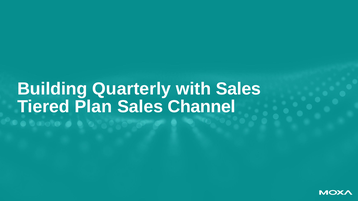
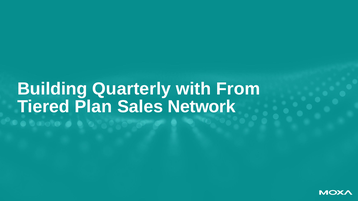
with Sales: Sales -> From
Channel: Channel -> Network
